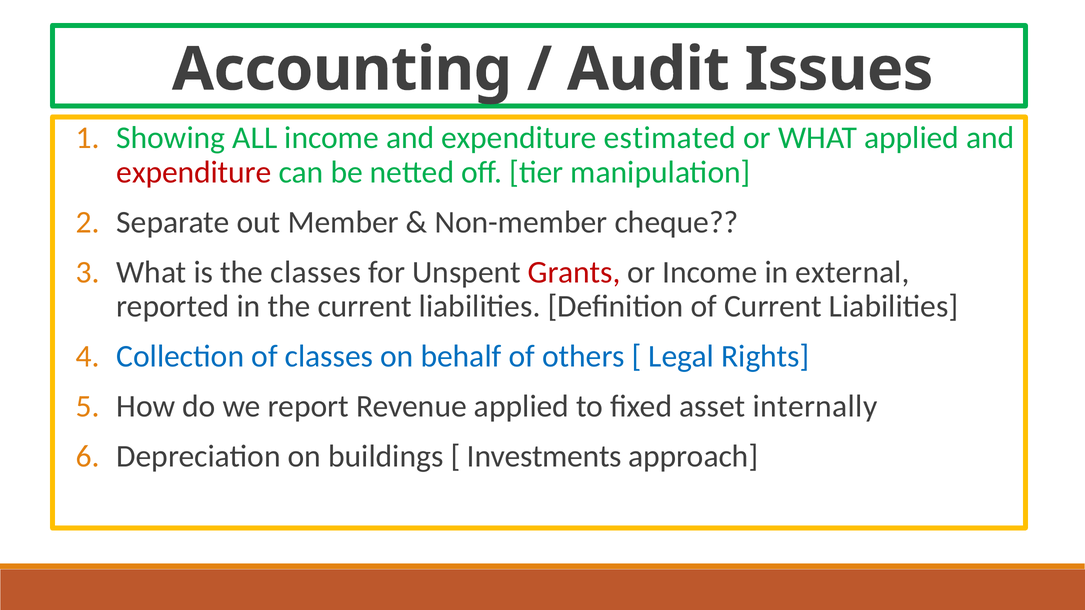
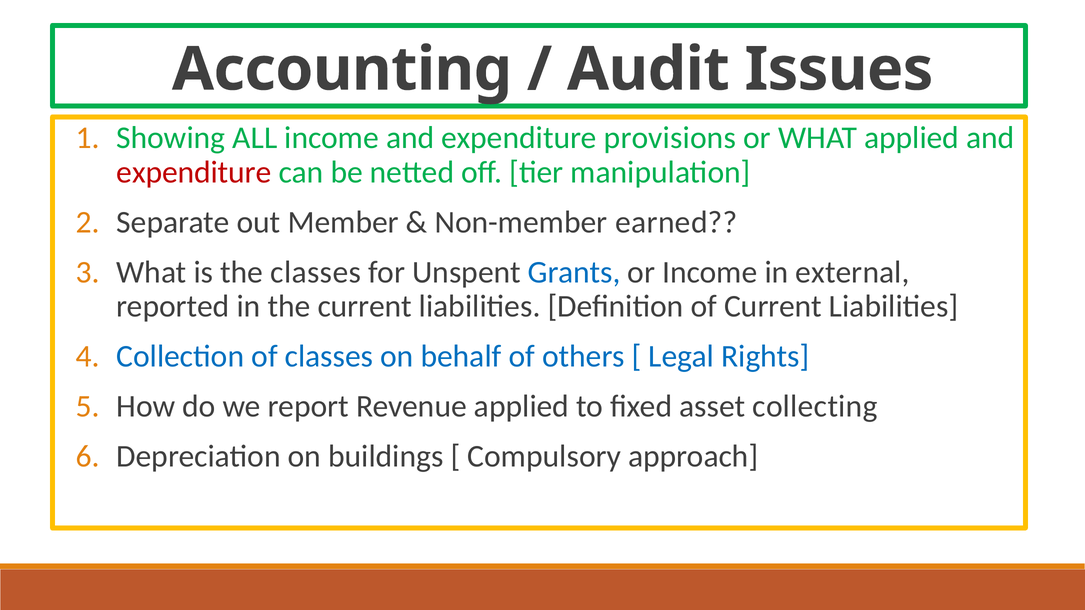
estimated: estimated -> provisions
cheque: cheque -> earned
Grants colour: red -> blue
internally: internally -> collecting
Investments: Investments -> Compulsory
